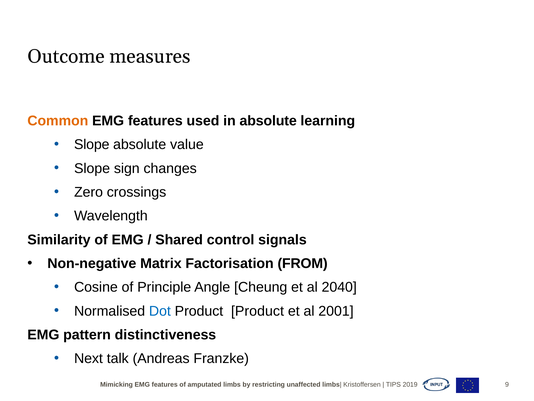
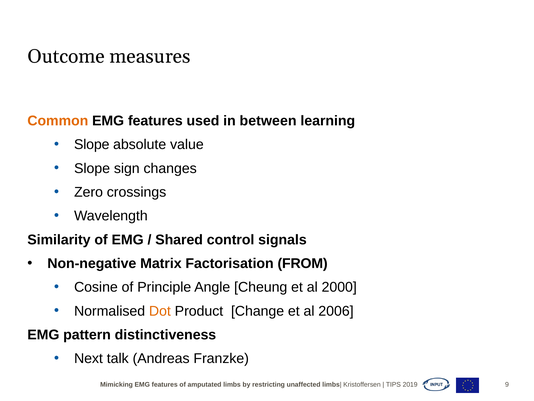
in absolute: absolute -> between
2040: 2040 -> 2000
Dot colour: blue -> orange
Product Product: Product -> Change
2001: 2001 -> 2006
